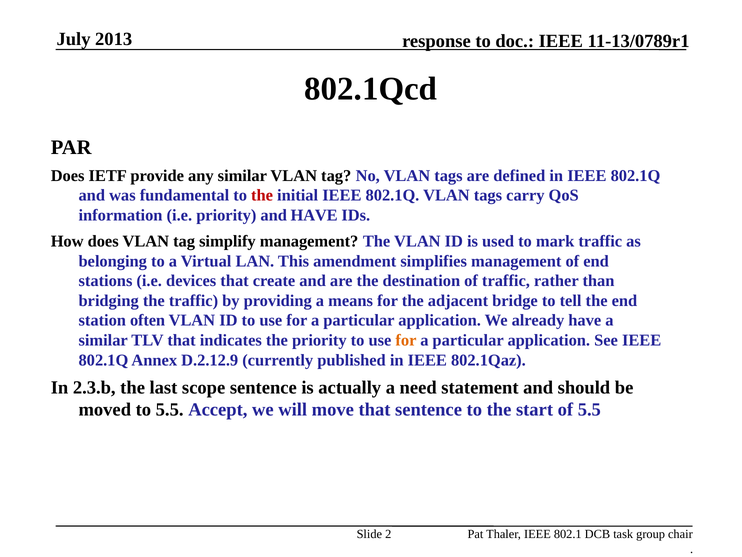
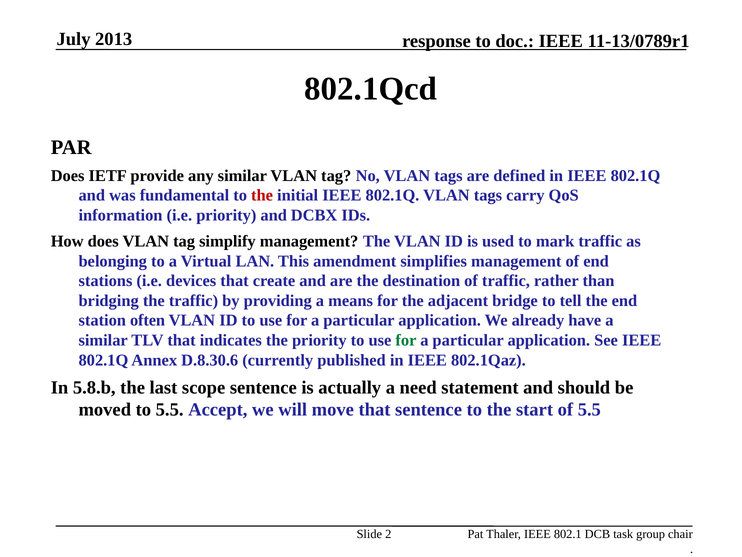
and HAVE: HAVE -> DCBX
for at (406, 340) colour: orange -> green
D.2.12.9: D.2.12.9 -> D.8.30.6
2.3.b: 2.3.b -> 5.8.b
